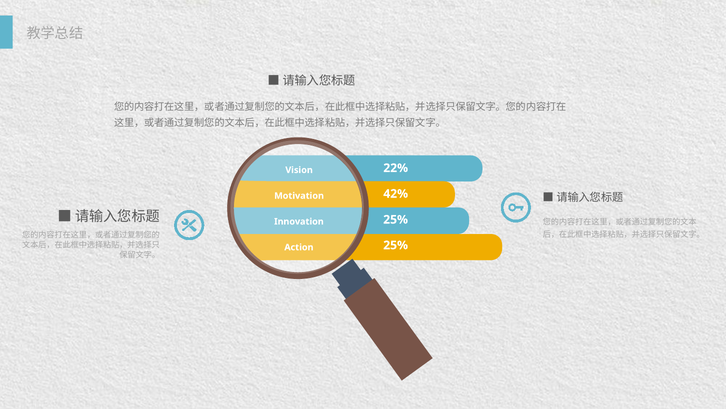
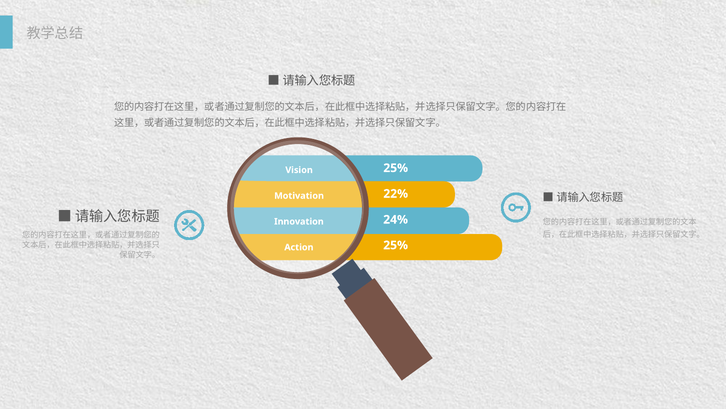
22% at (396, 168): 22% -> 25%
42%: 42% -> 22%
25% at (396, 219): 25% -> 24%
